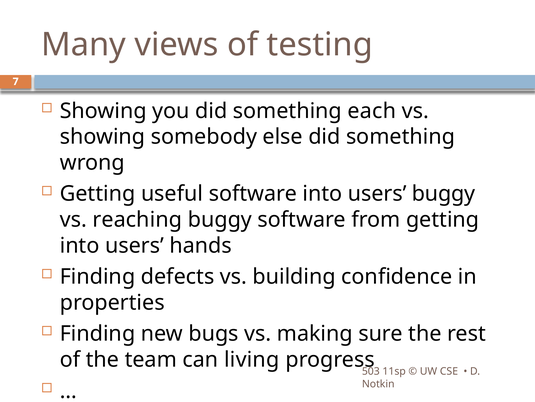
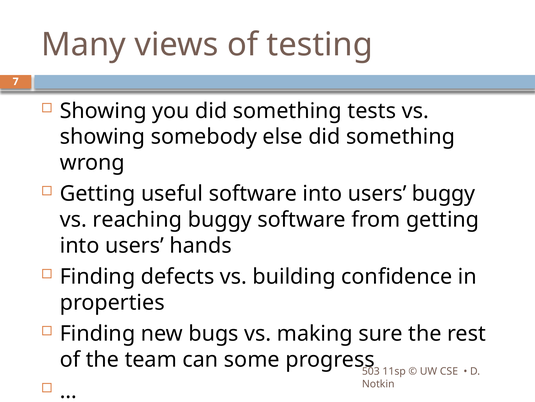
each: each -> tests
living: living -> some
